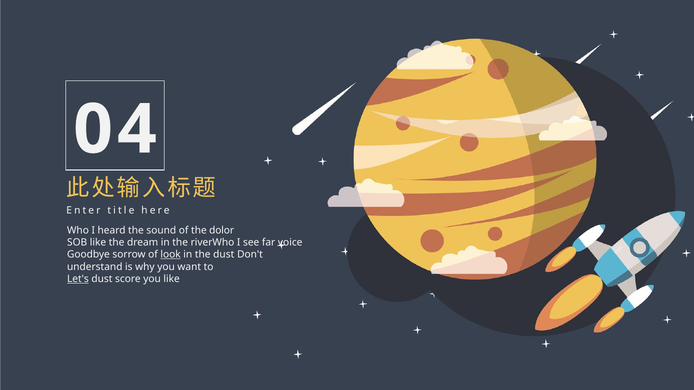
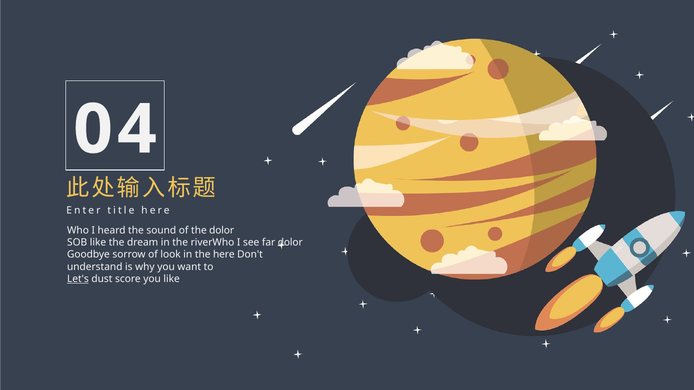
far voice: voice -> dolor
look underline: present -> none
the dust: dust -> here
